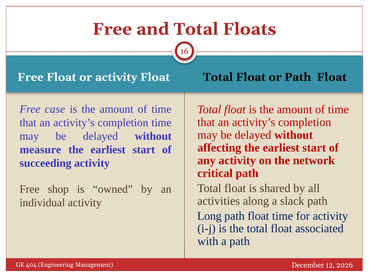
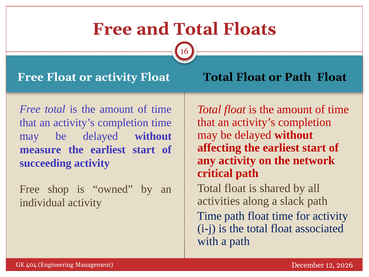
Free case: case -> total
Long at (209, 216): Long -> Time
